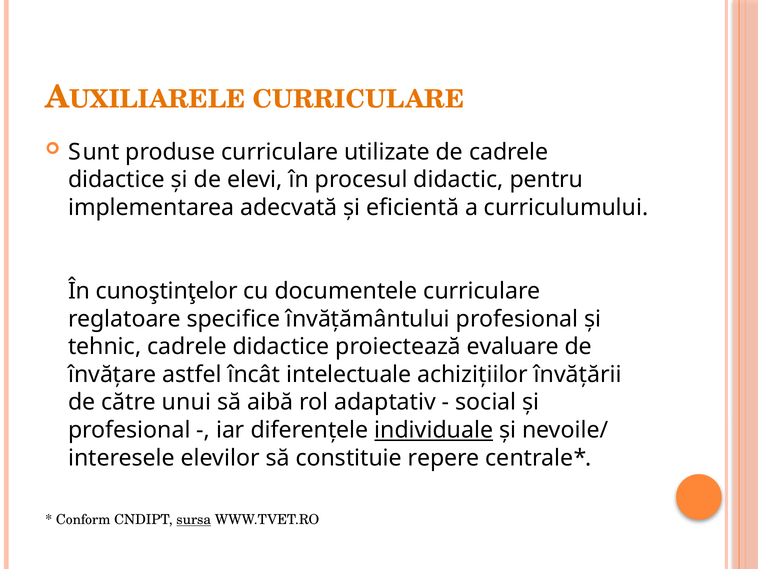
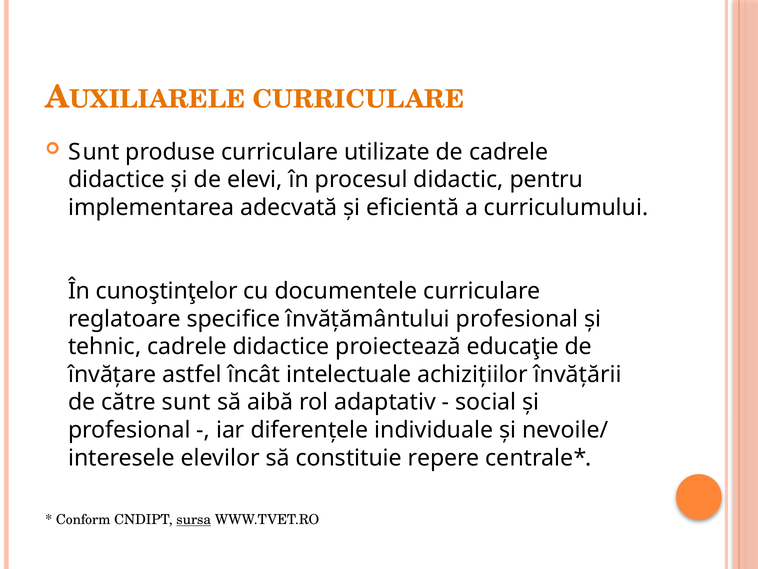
evaluare: evaluare -> educaţie
către unui: unui -> sunt
individuale underline: present -> none
